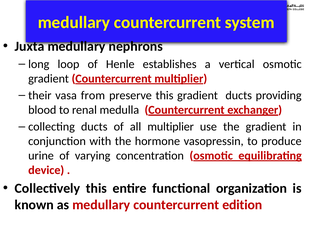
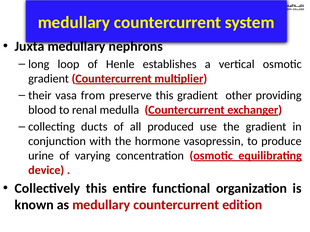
gradient ducts: ducts -> other
all multiplier: multiplier -> produced
